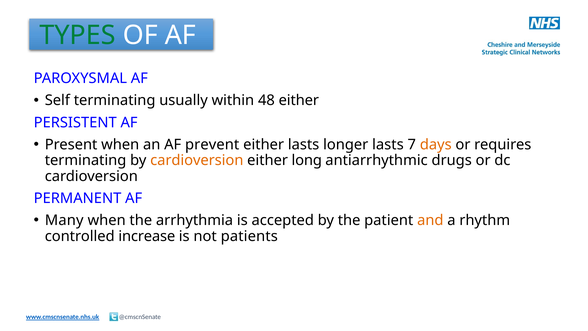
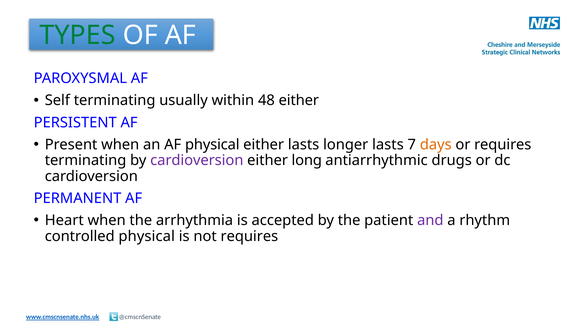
AF prevent: prevent -> physical
cardioversion at (197, 160) colour: orange -> purple
Many: Many -> Heart
and colour: orange -> purple
controlled increase: increase -> physical
not patients: patients -> requires
